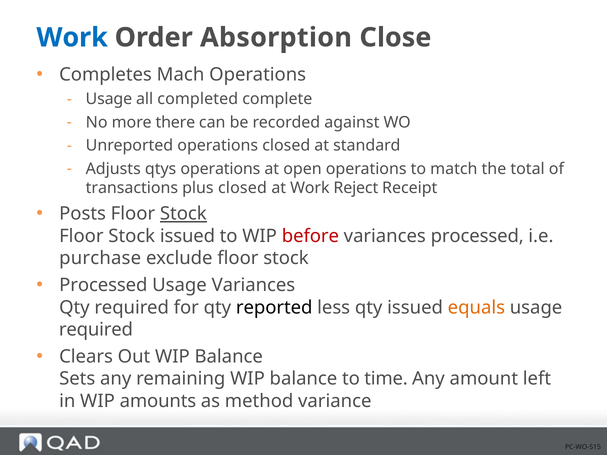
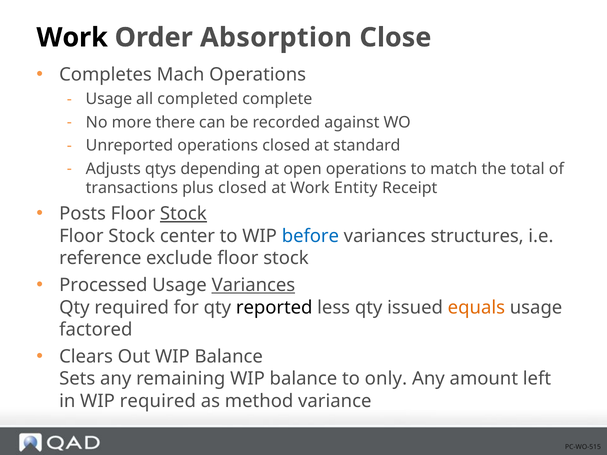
Work at (72, 38) colour: blue -> black
qtys operations: operations -> depending
Reject: Reject -> Entity
Stock issued: issued -> center
before colour: red -> blue
variances processed: processed -> structures
purchase: purchase -> reference
Variances at (253, 285) underline: none -> present
required at (96, 330): required -> factored
time: time -> only
WIP amounts: amounts -> required
